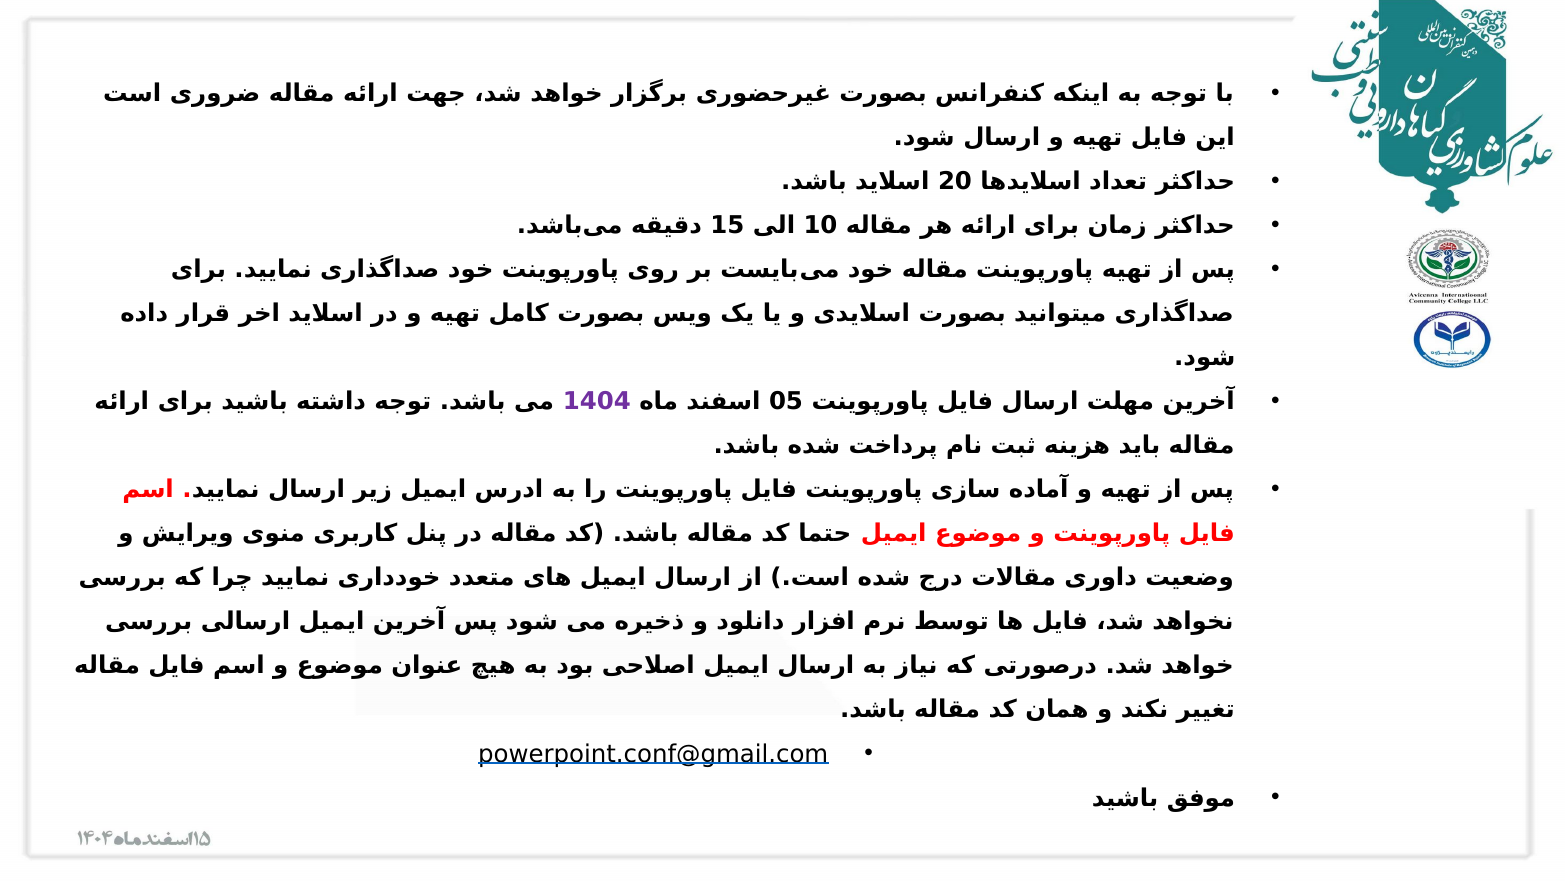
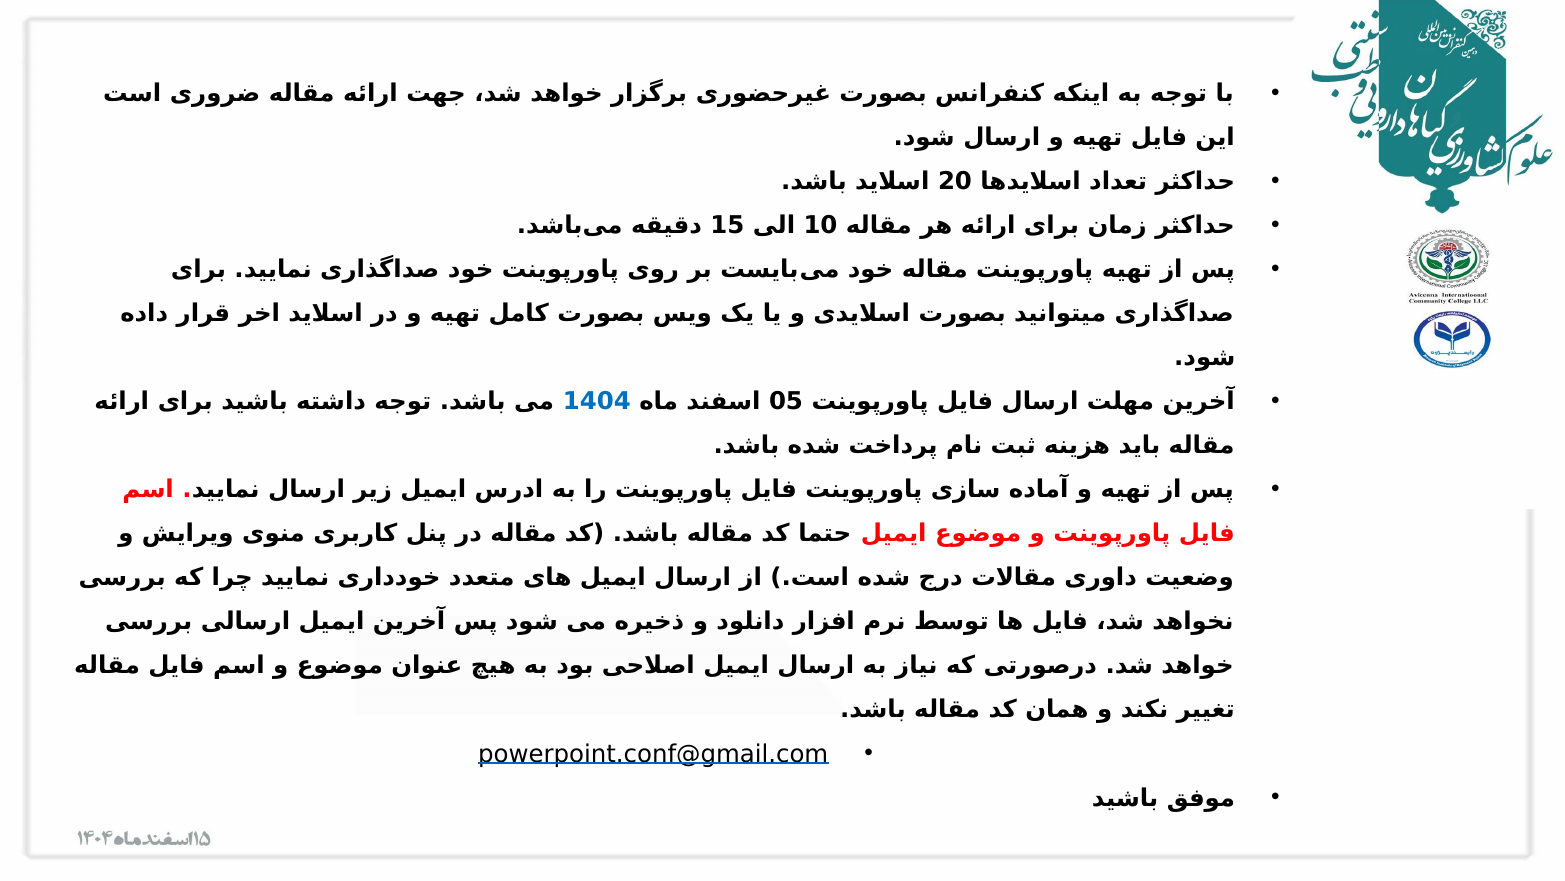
1404 colour: purple -> blue
